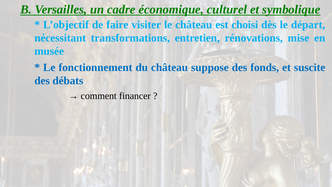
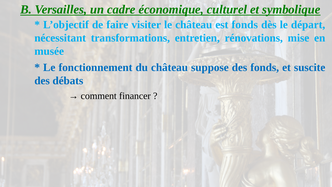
est choisi: choisi -> fonds
